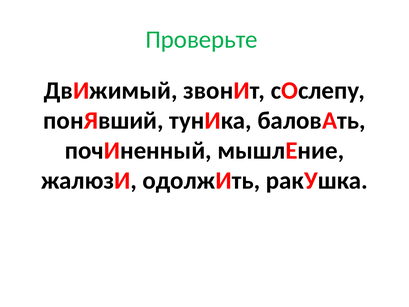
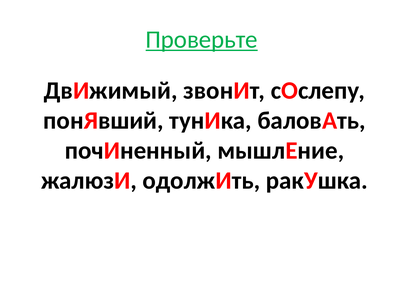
Проверьте underline: none -> present
